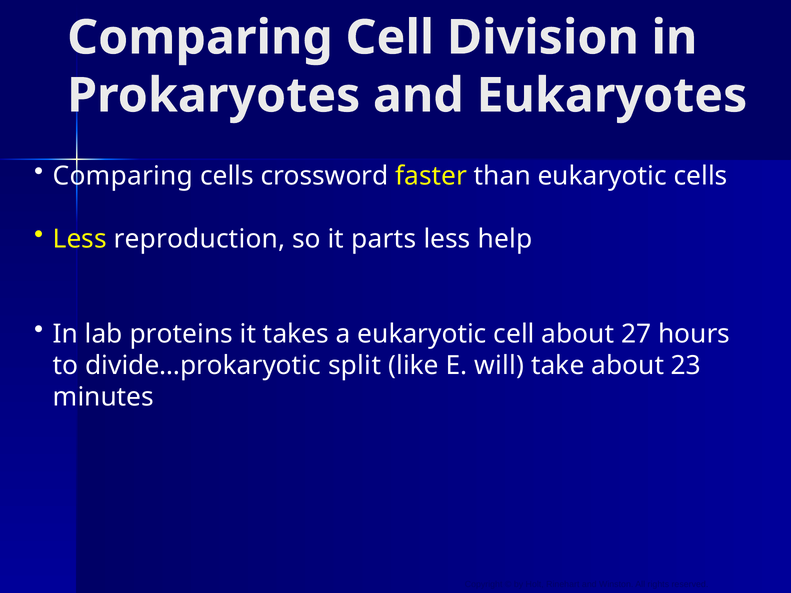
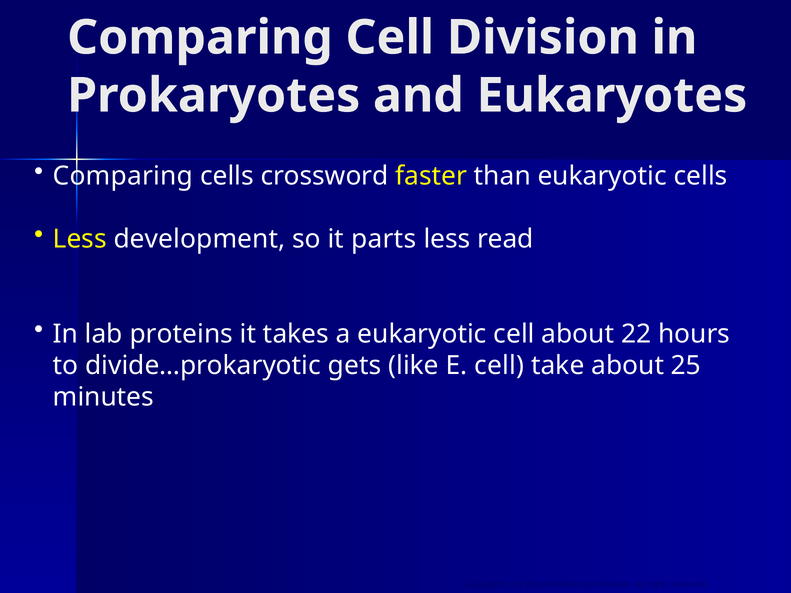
reproduction: reproduction -> development
help: help -> read
27: 27 -> 22
split: split -> gets
E will: will -> cell
23: 23 -> 25
